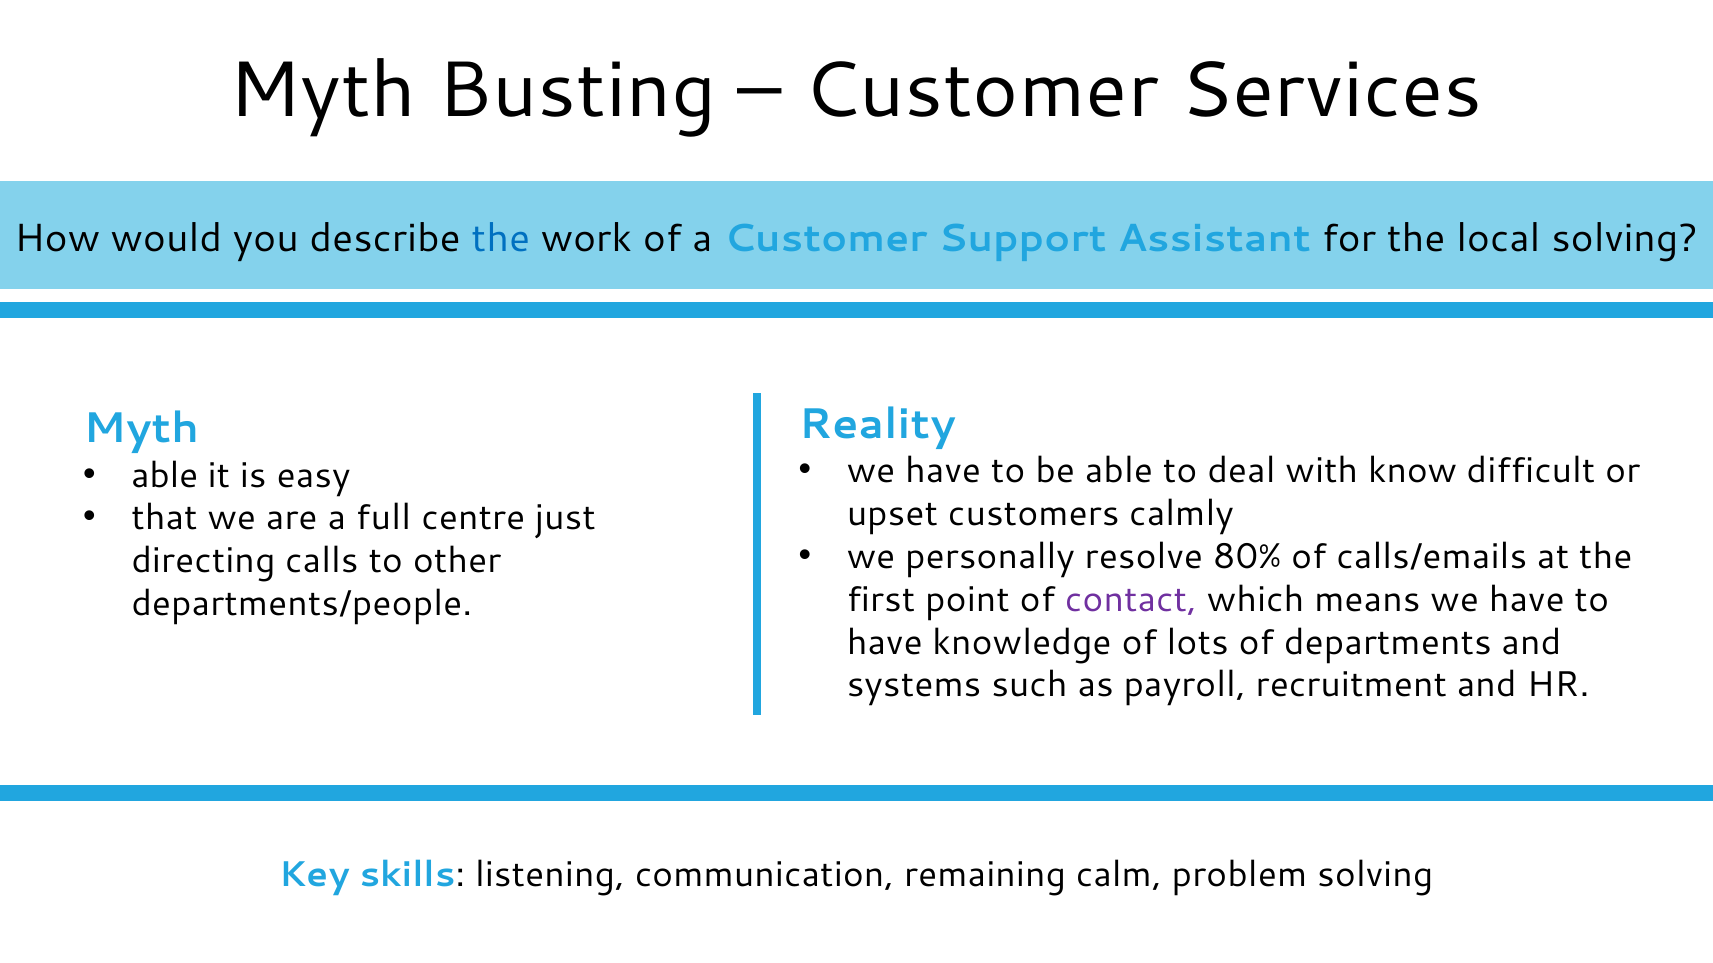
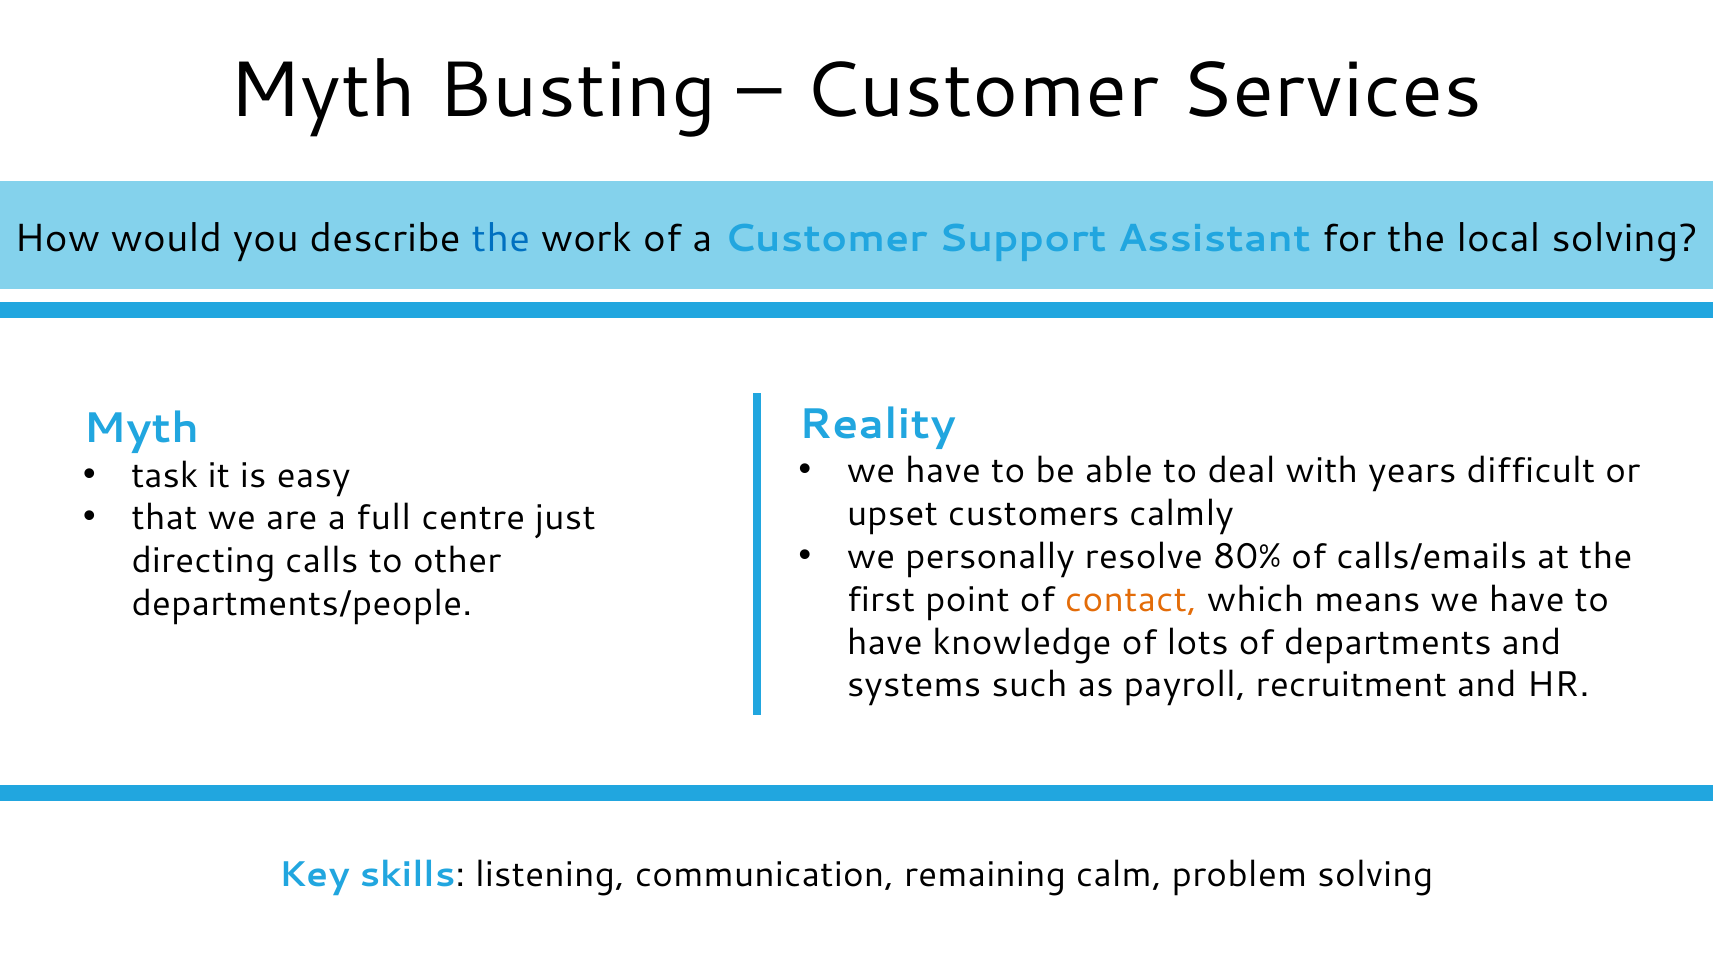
know: know -> years
able at (165, 476): able -> task
contact colour: purple -> orange
